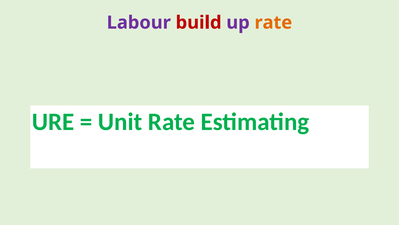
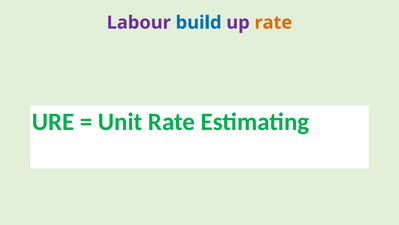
build colour: red -> blue
